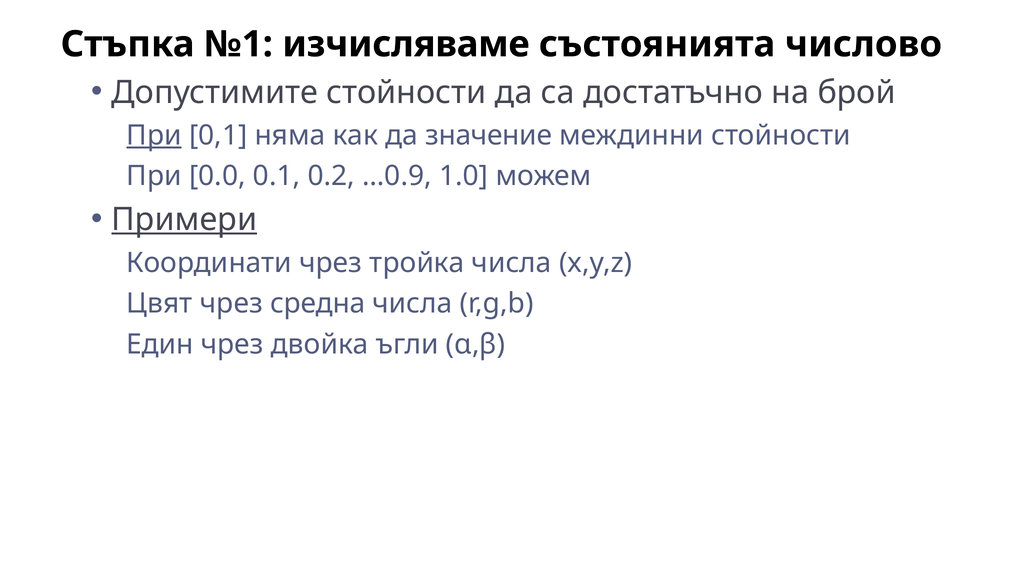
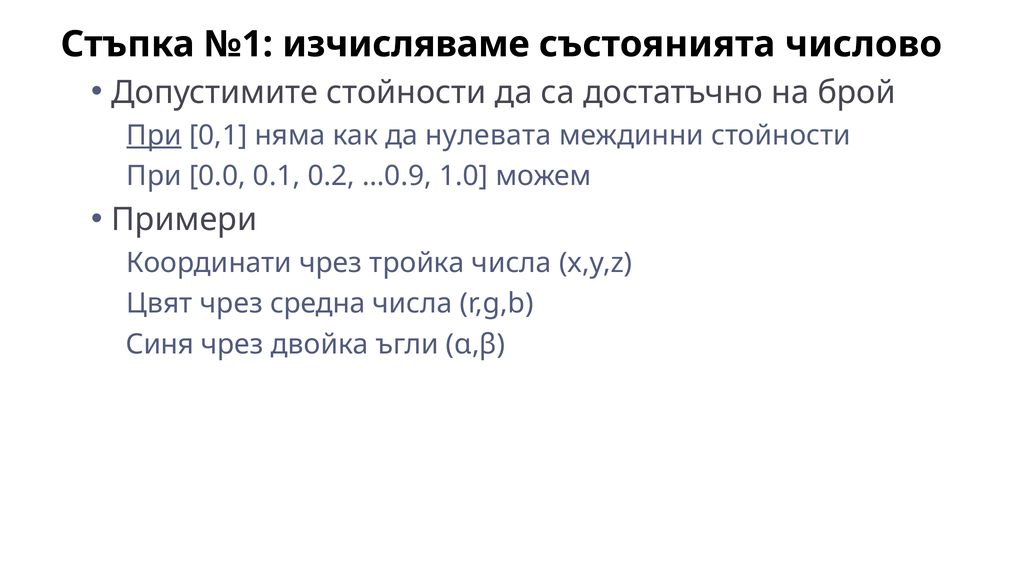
значение: значение -> нулевата
Примери underline: present -> none
Един: Един -> Синя
